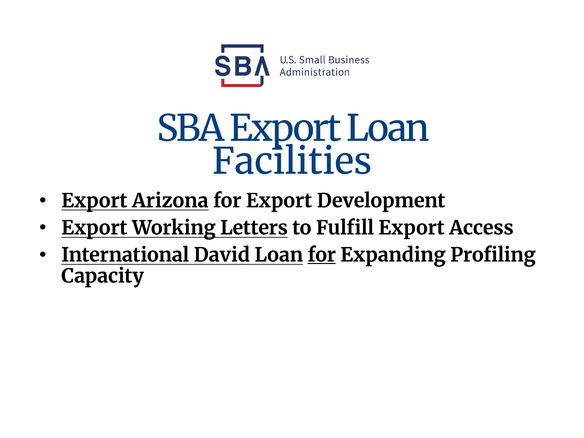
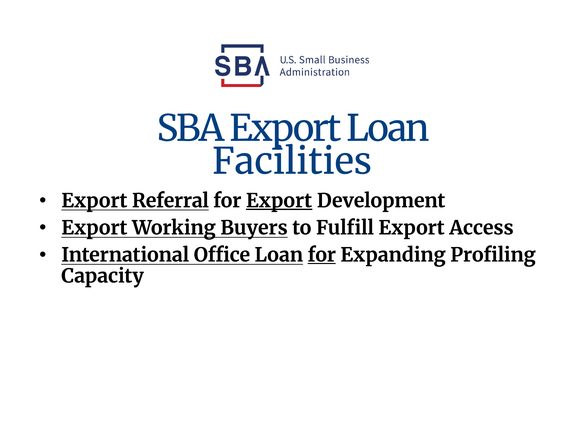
Arizona: Arizona -> Referral
Export at (279, 201) underline: none -> present
Letters: Letters -> Buyers
David: David -> Office
